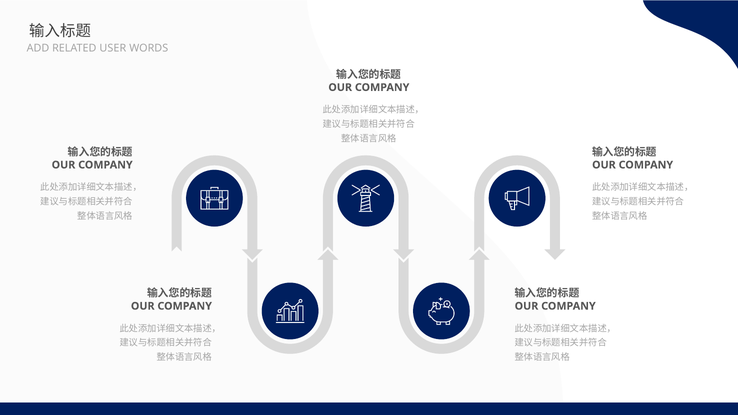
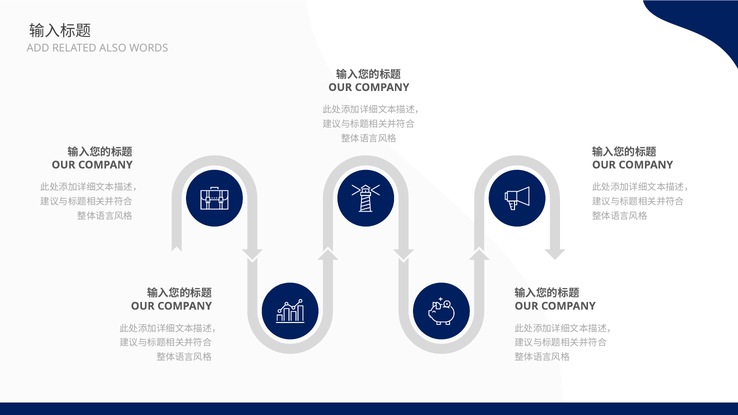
USER: USER -> ALSO
